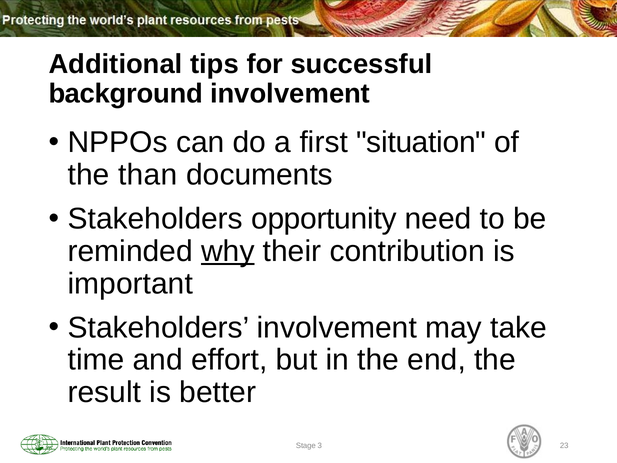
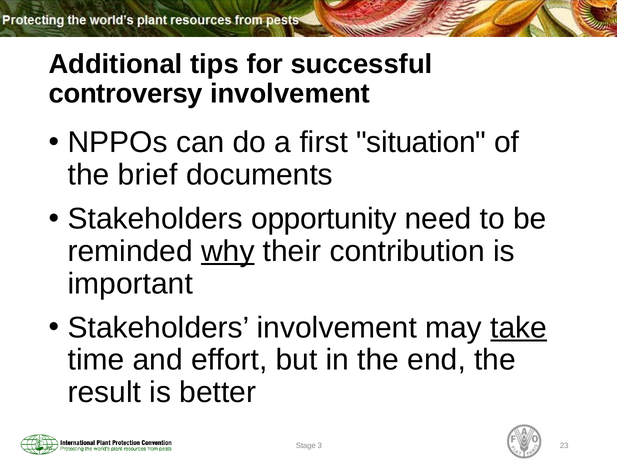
background: background -> controversy
than: than -> brief
take underline: none -> present
